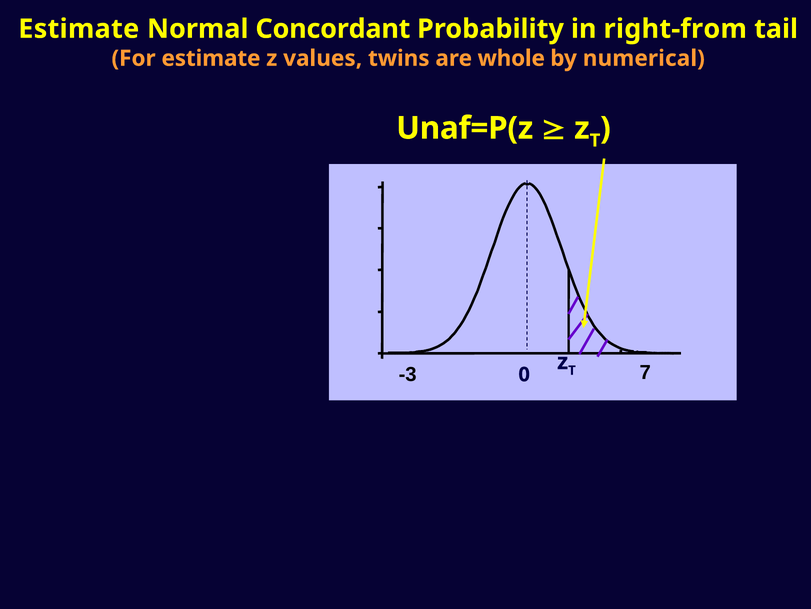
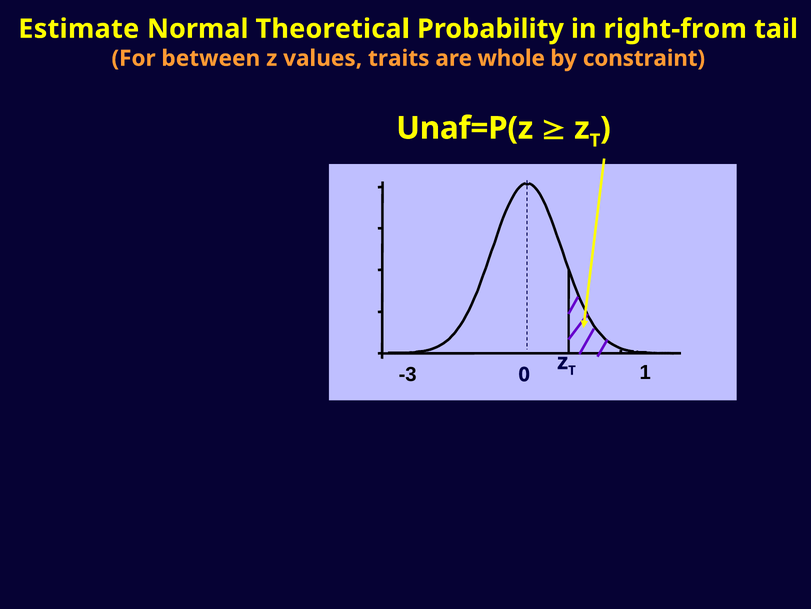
Concordant: Concordant -> Theoretical
For estimate: estimate -> between
twins: twins -> traits
numerical: numerical -> constraint
7: 7 -> 1
